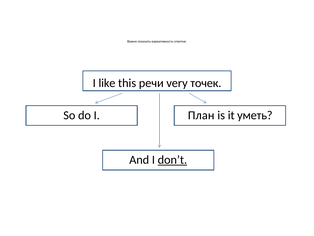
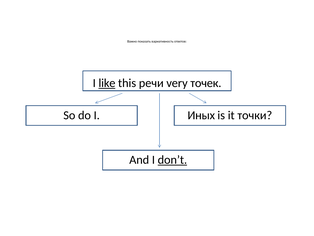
like underline: none -> present
План: План -> Иных
уметь: уметь -> точки
